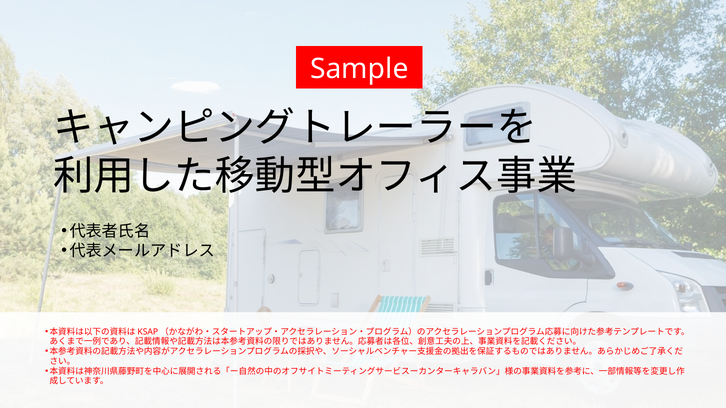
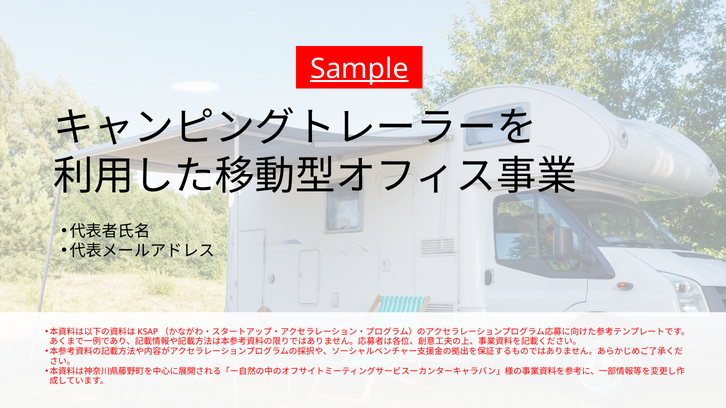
Sample underline: none -> present
